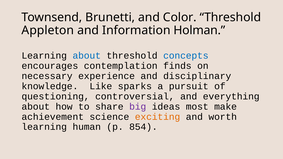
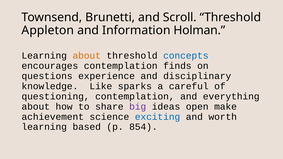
Color: Color -> Scroll
about at (87, 56) colour: blue -> orange
necessary: necessary -> questions
pursuit: pursuit -> careful
questioning controversial: controversial -> contemplation
most: most -> open
exciting colour: orange -> blue
human: human -> based
